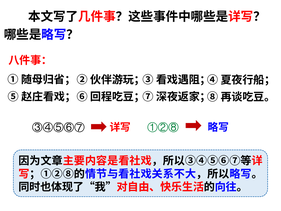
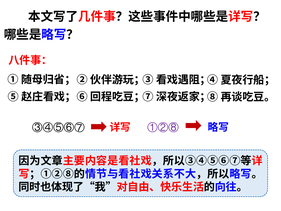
①②⑧ colour: green -> purple
